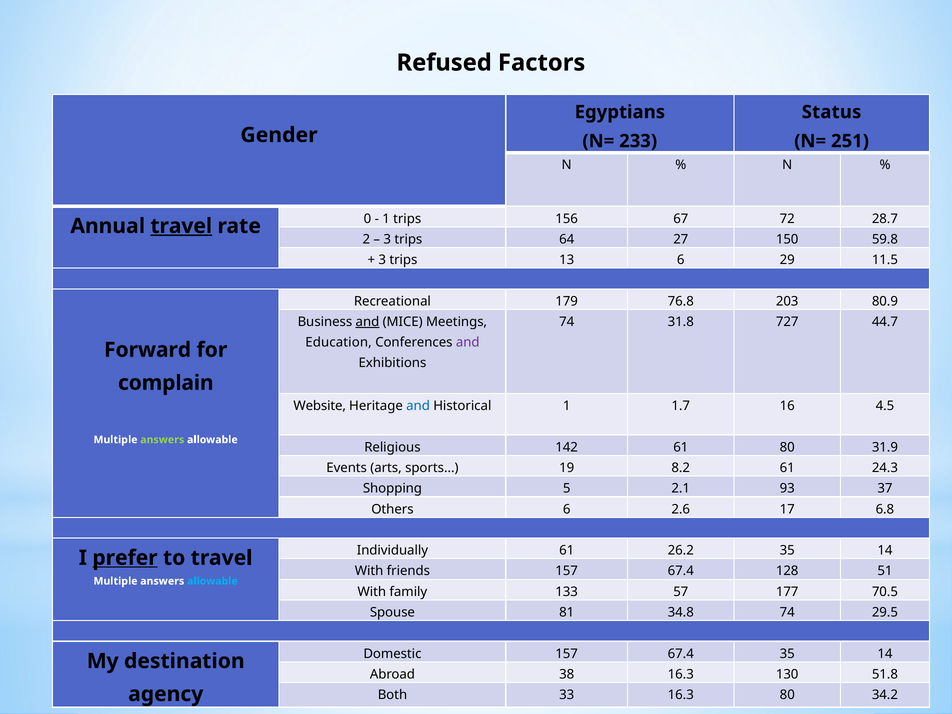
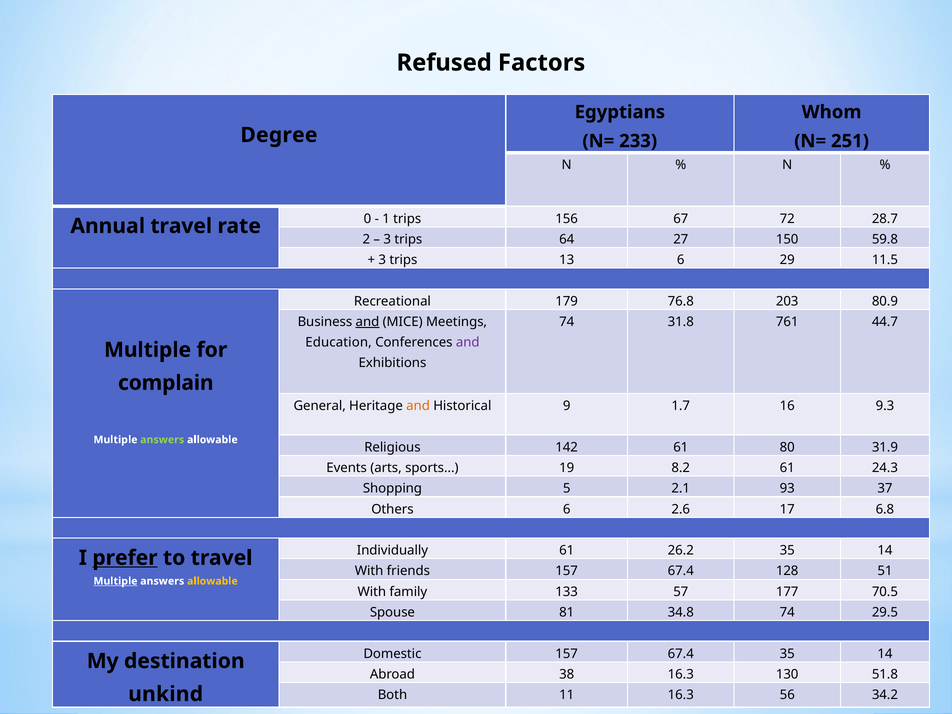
Status: Status -> Whom
Gender: Gender -> Degree
travel at (181, 226) underline: present -> none
727: 727 -> 761
Forward at (148, 350): Forward -> Multiple
Website: Website -> General
and at (418, 406) colour: blue -> orange
Historical 1: 1 -> 9
4.5: 4.5 -> 9.3
Multiple at (115, 581) underline: none -> present
allowable at (212, 581) colour: light blue -> yellow
agency: agency -> unkind
33: 33 -> 11
16.3 80: 80 -> 56
